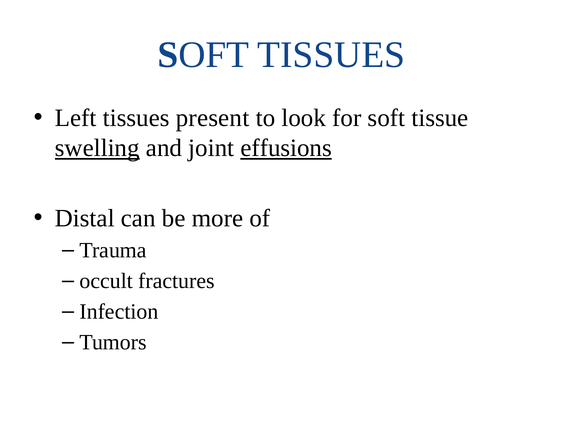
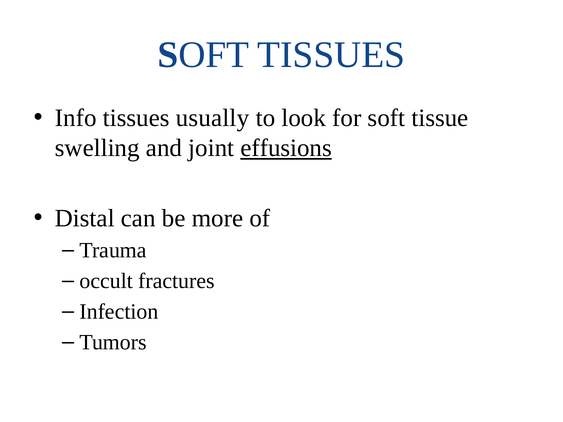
Left: Left -> Info
present: present -> usually
swelling underline: present -> none
